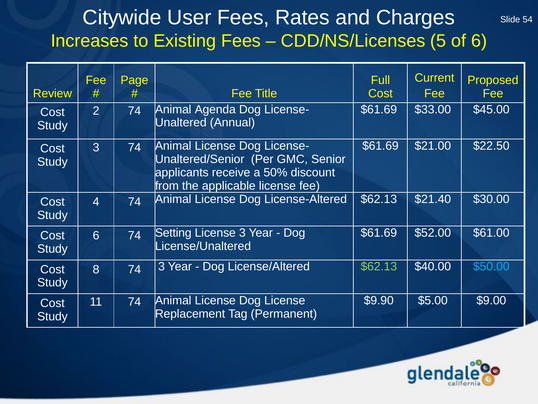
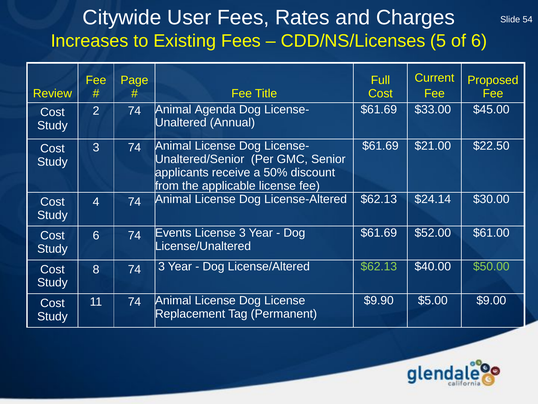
$21.40: $21.40 -> $24.14
Setting: Setting -> Events
$50.00 colour: light blue -> light green
